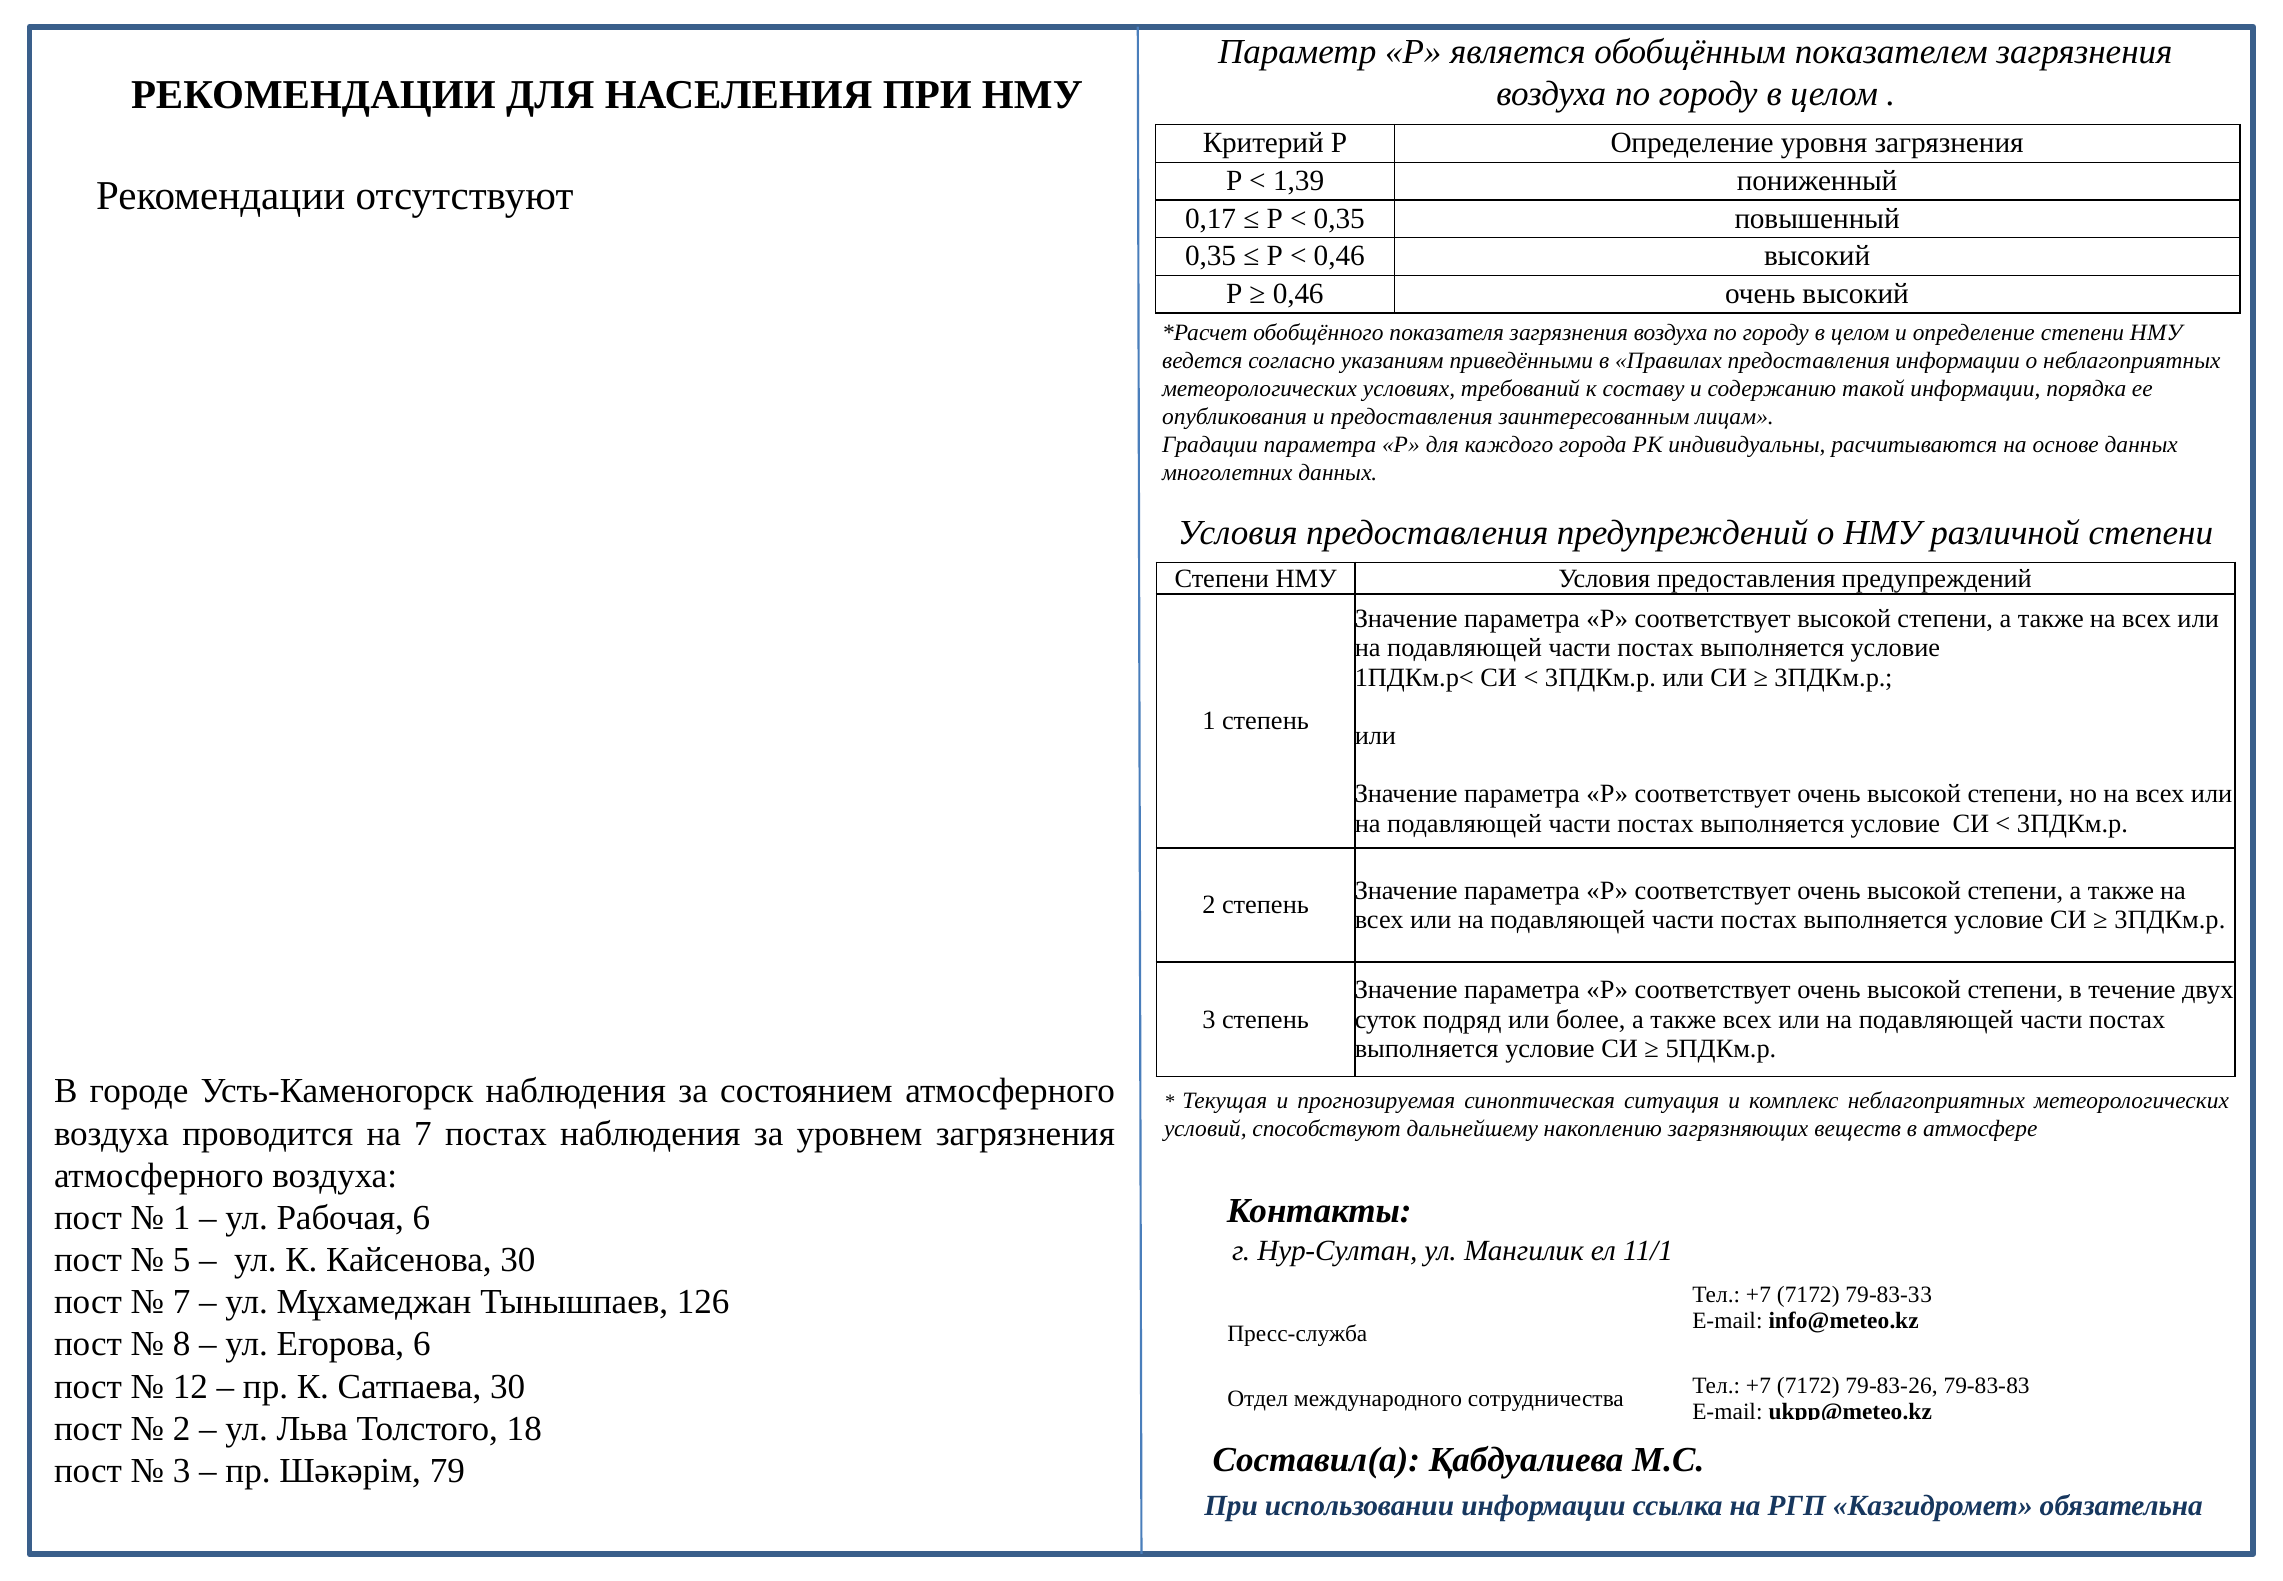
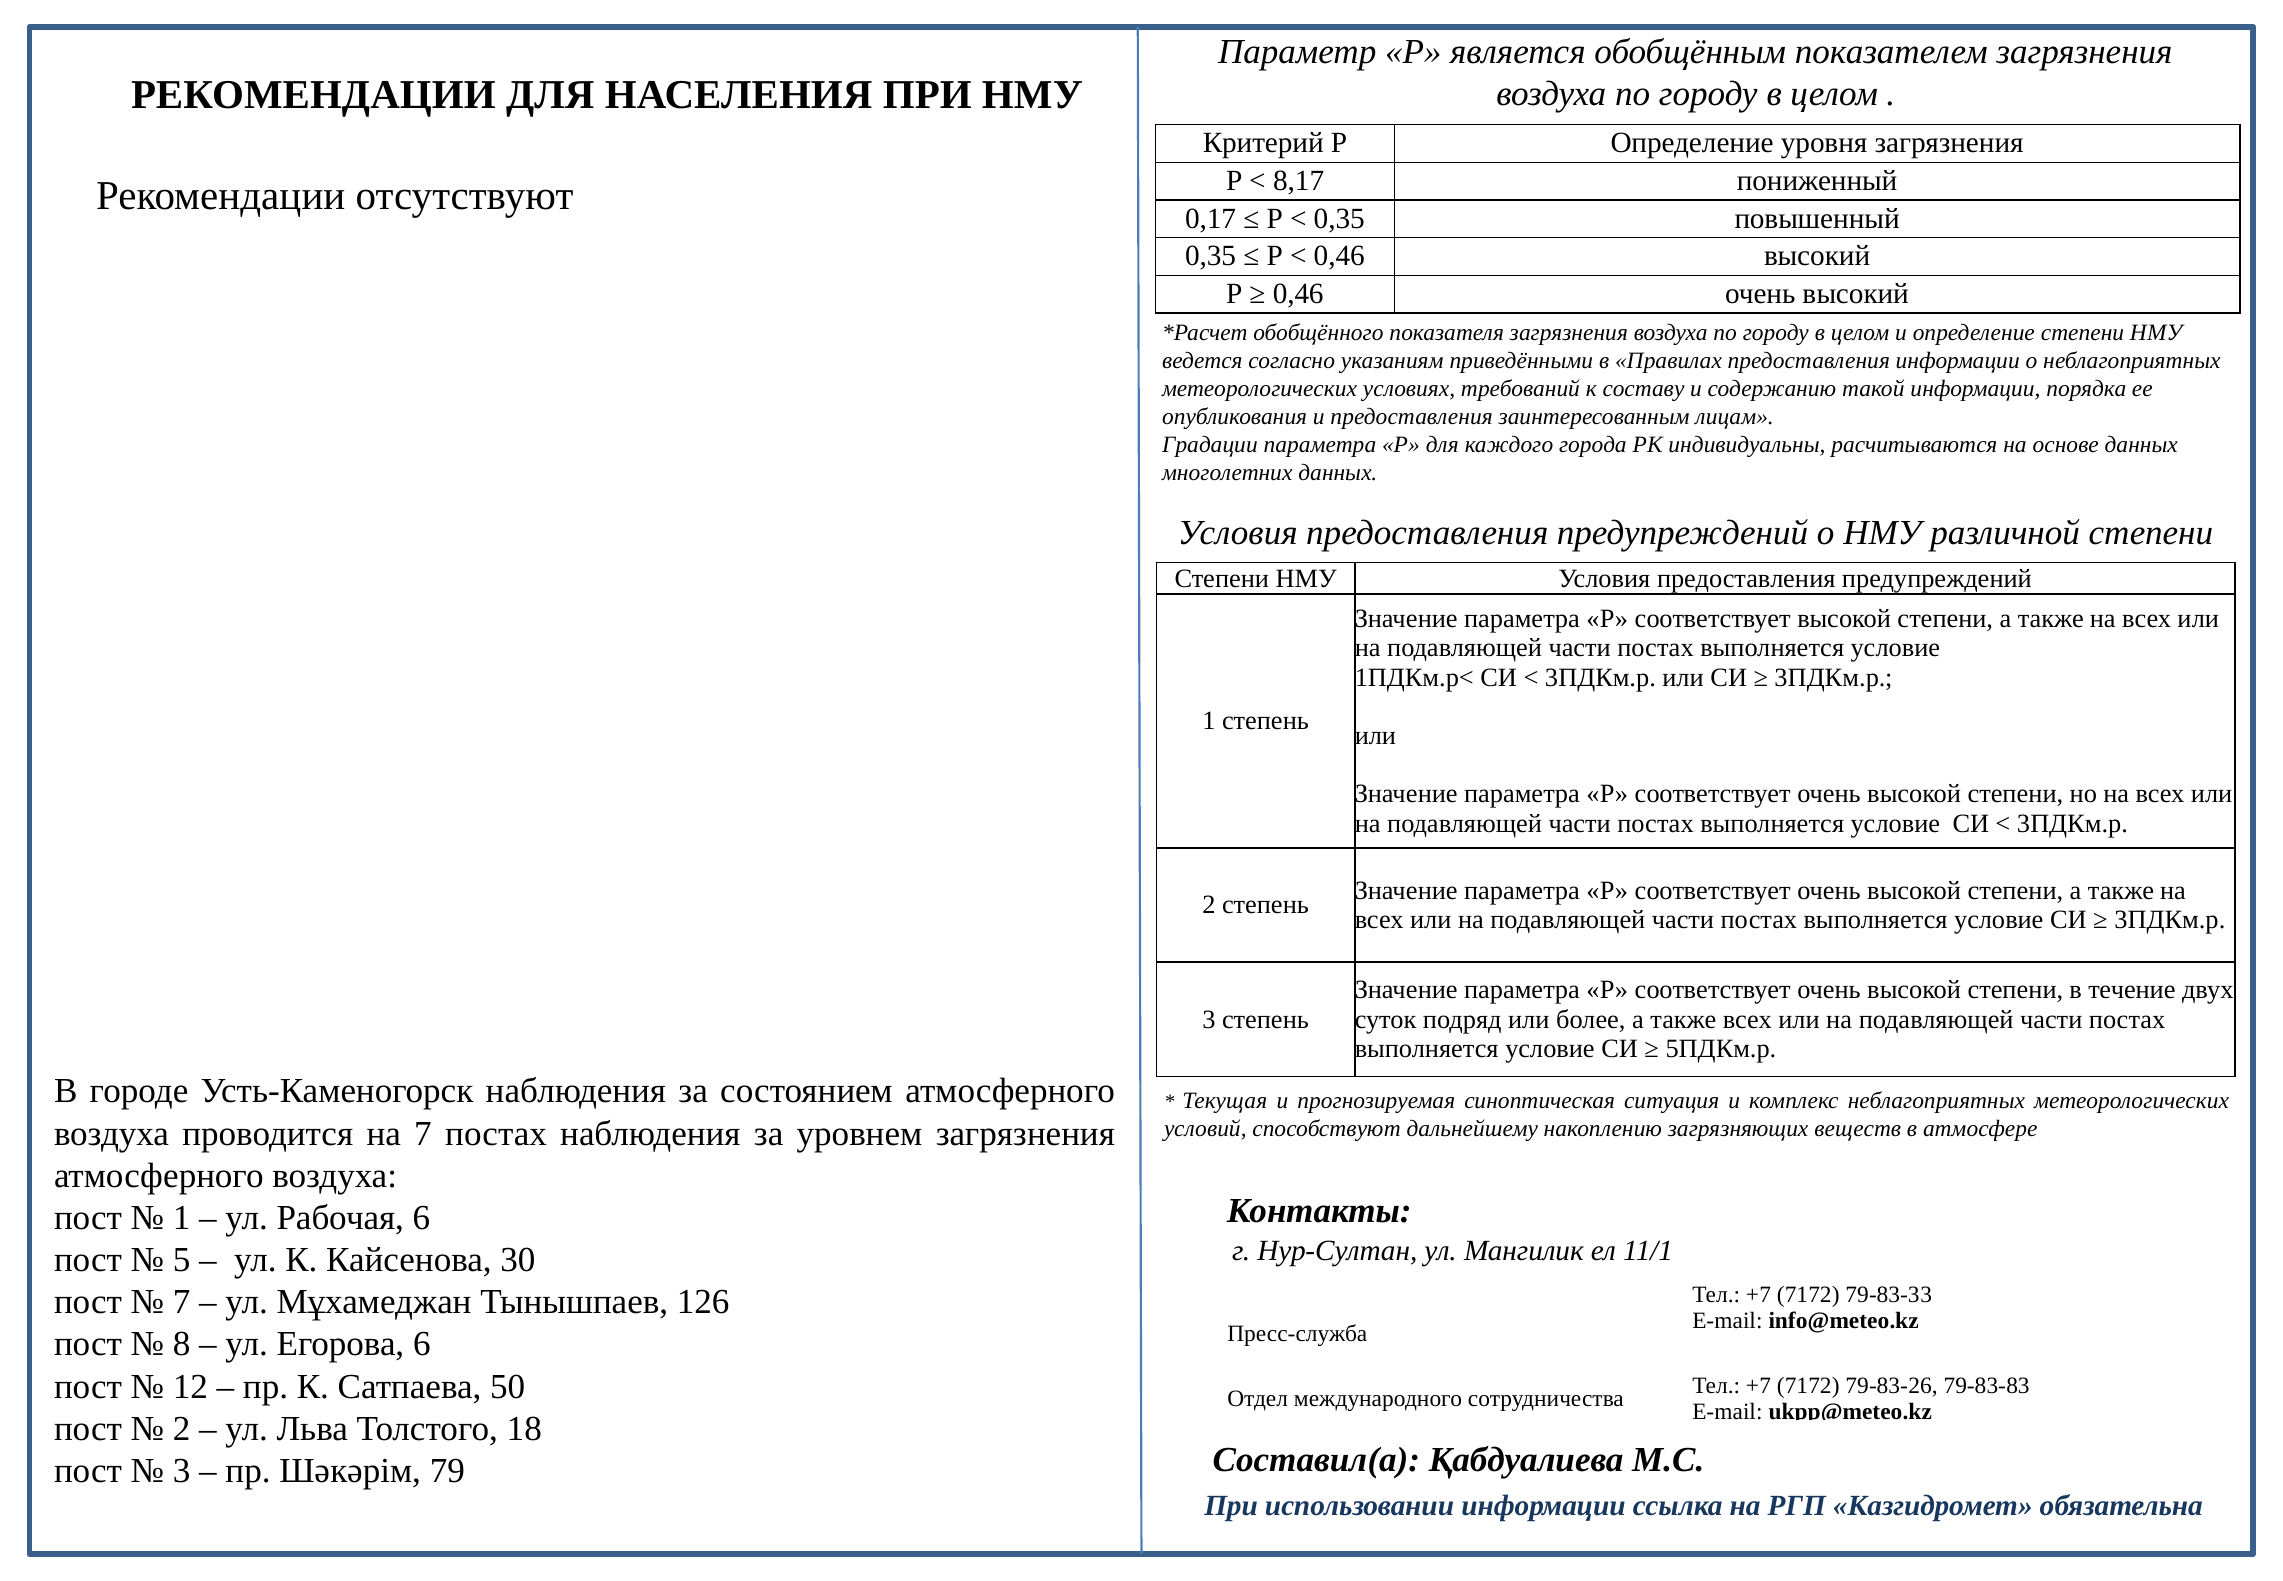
1,39: 1,39 -> 8,17
Сатпаева 30: 30 -> 50
